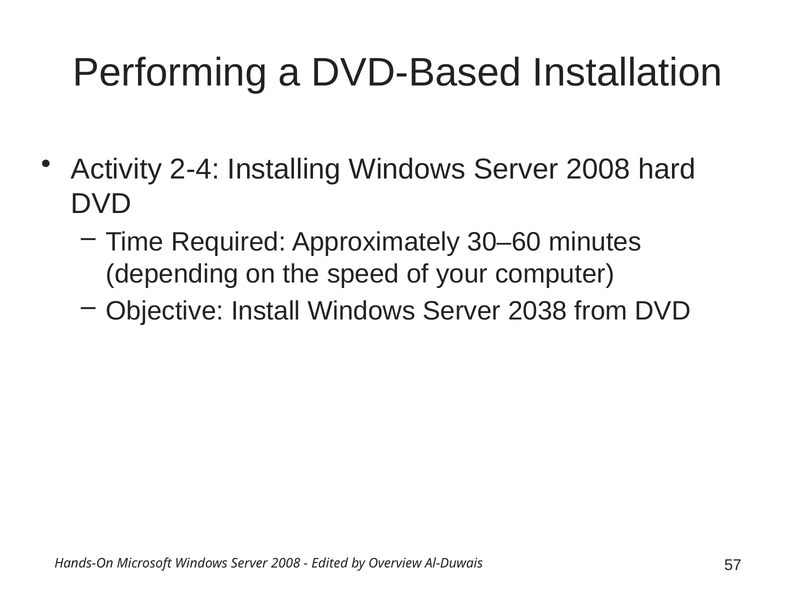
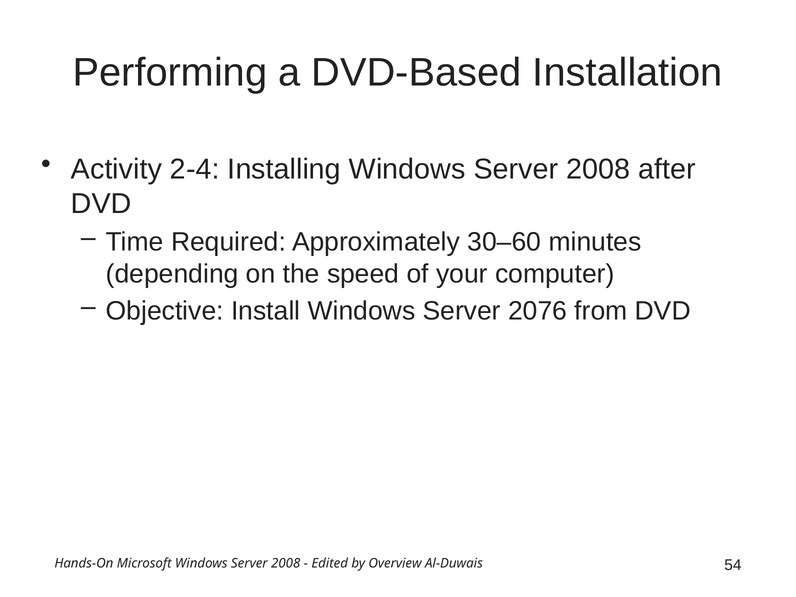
hard: hard -> after
2038: 2038 -> 2076
57: 57 -> 54
